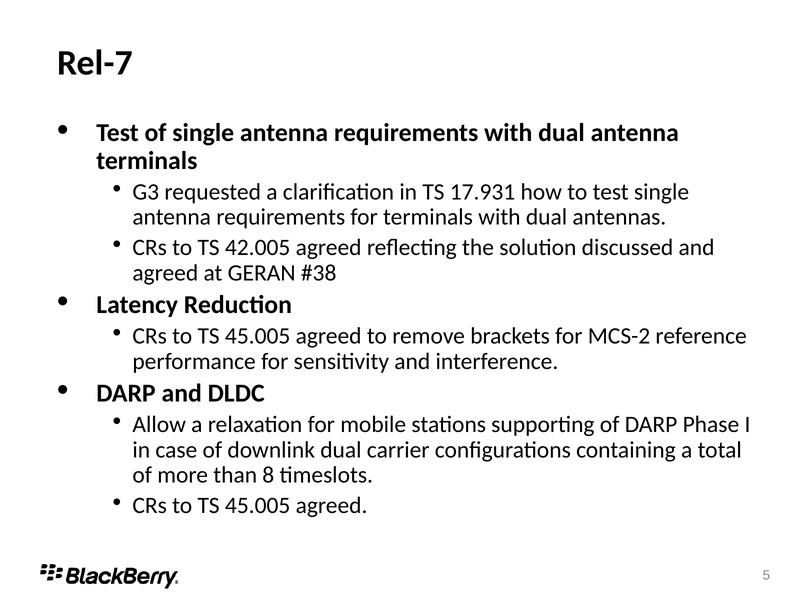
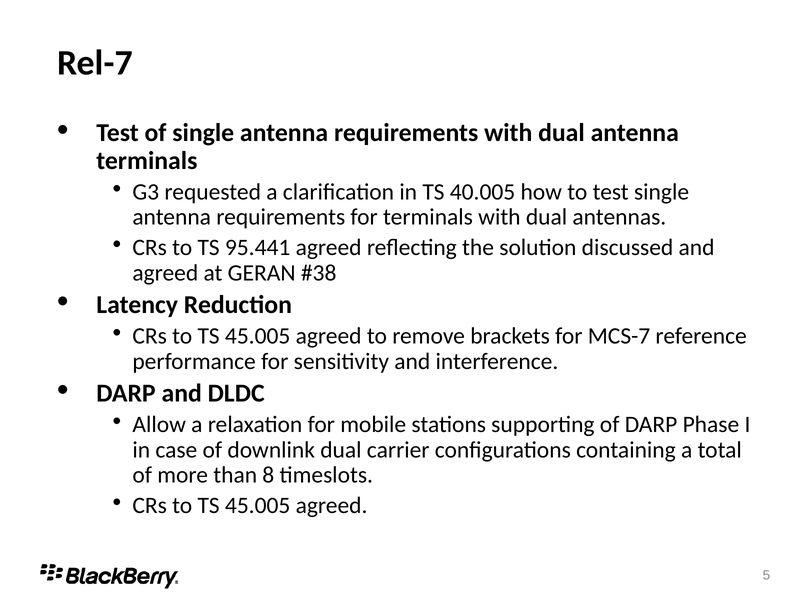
17.931: 17.931 -> 40.005
42.005: 42.005 -> 95.441
MCS-2: MCS-2 -> MCS-7
